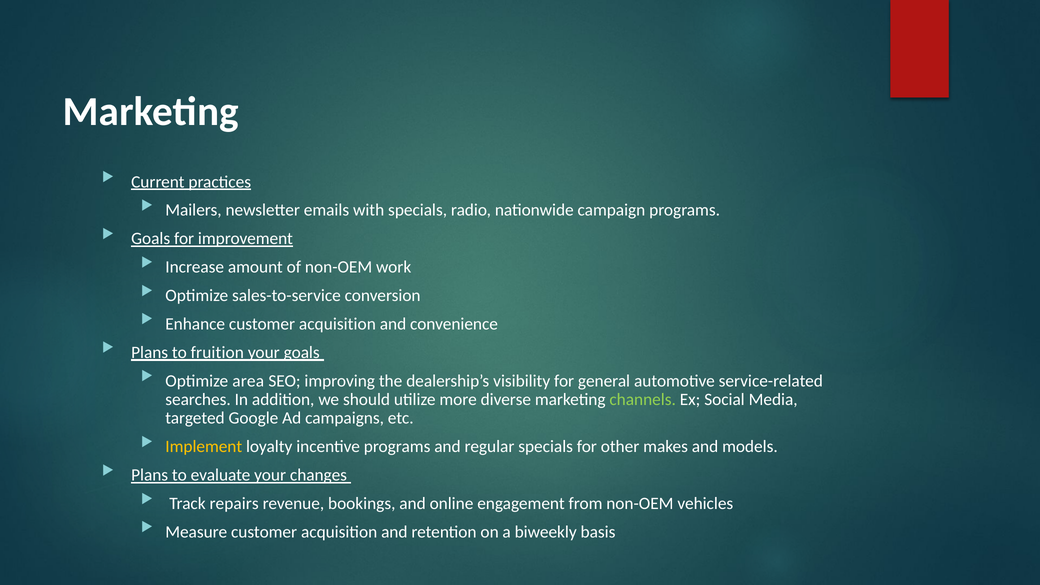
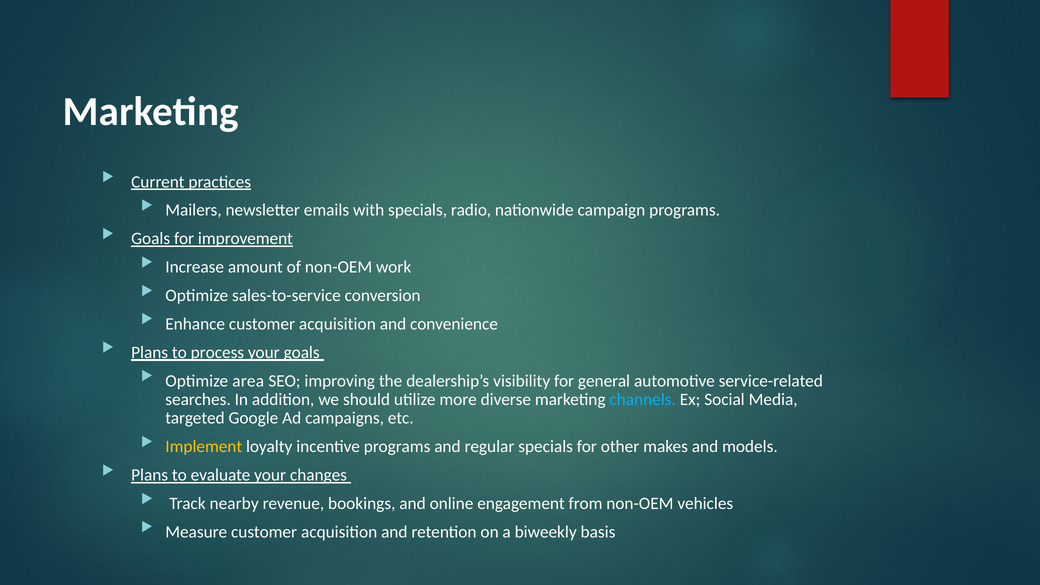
fruition: fruition -> process
channels colour: light green -> light blue
repairs: repairs -> nearby
